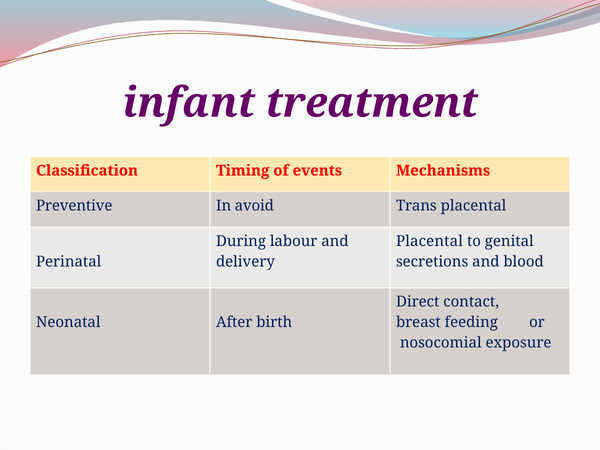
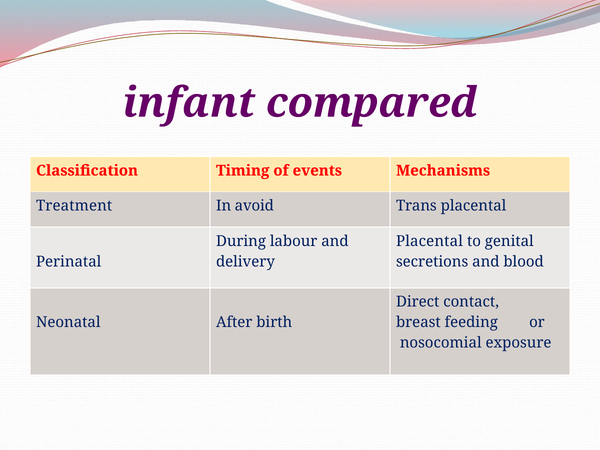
treatment: treatment -> compared
Preventive: Preventive -> Treatment
